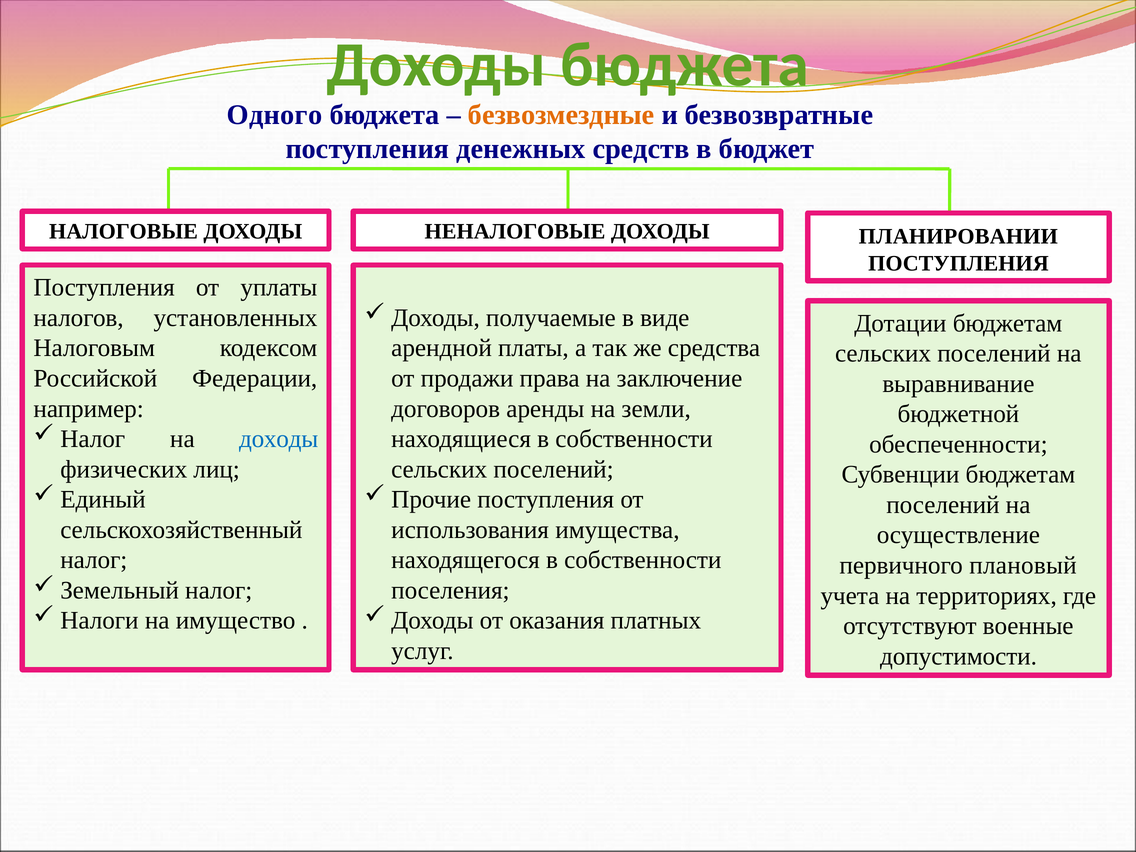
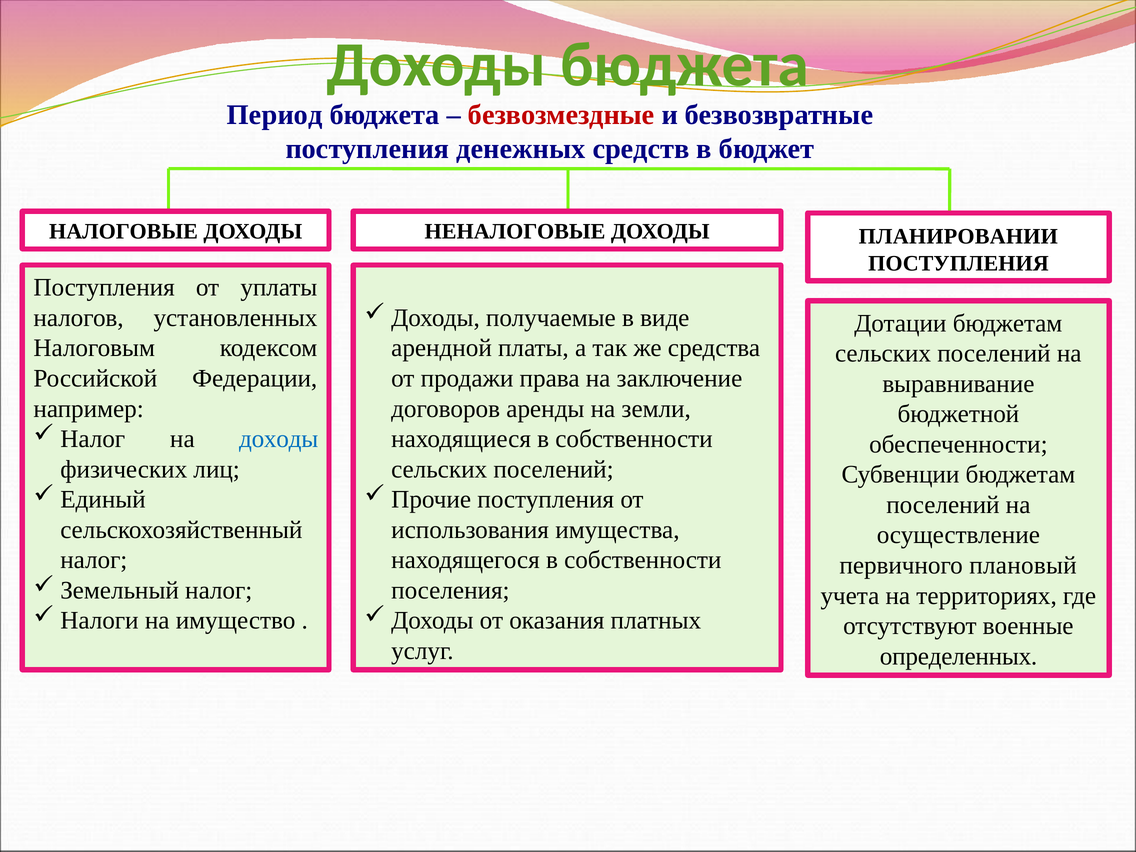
Одного: Одного -> Период
безвозмездные colour: orange -> red
допустимости: допустимости -> определенных
